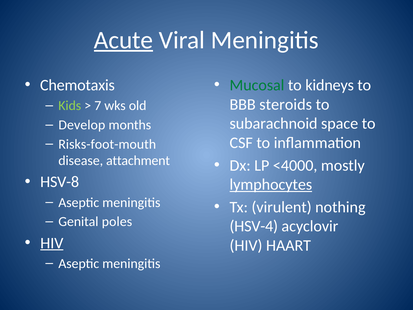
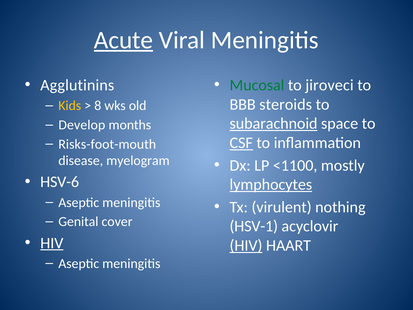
Chemotaxis: Chemotaxis -> Agglutinins
kidneys: kidneys -> jiroveci
Kids colour: light green -> yellow
7: 7 -> 8
subarachnoid underline: none -> present
CSF underline: none -> present
attachment: attachment -> myelogram
<4000: <4000 -> <1100
HSV-8: HSV-8 -> HSV-6
poles: poles -> cover
HSV-4: HSV-4 -> HSV-1
HIV at (246, 245) underline: none -> present
